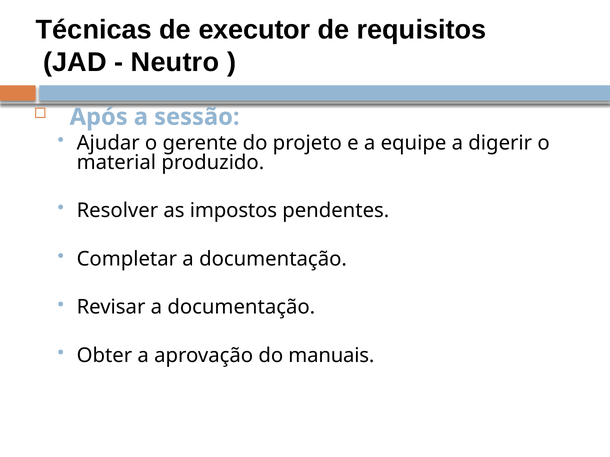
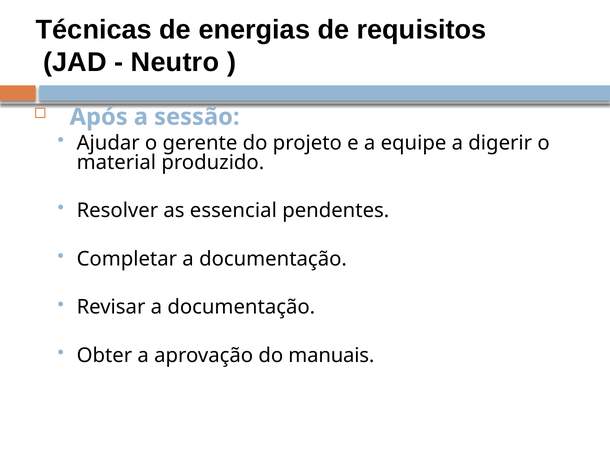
executor: executor -> energias
impostos: impostos -> essencial
